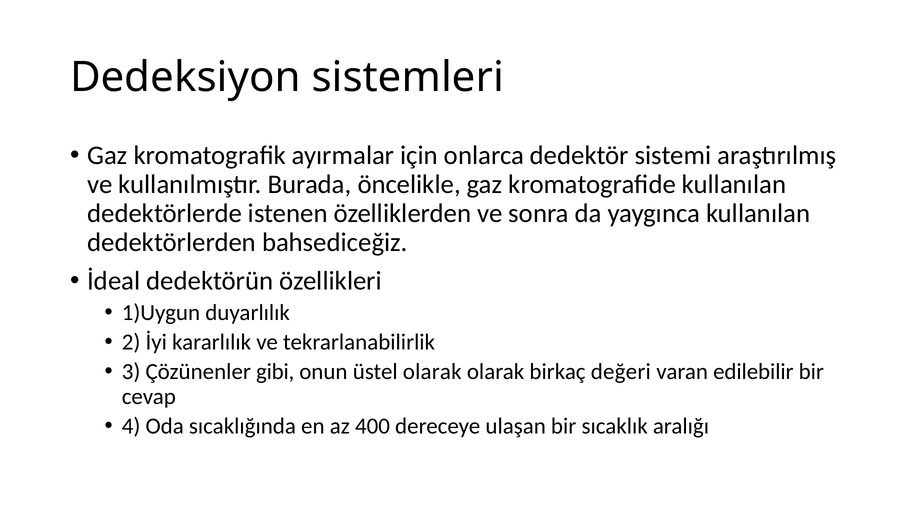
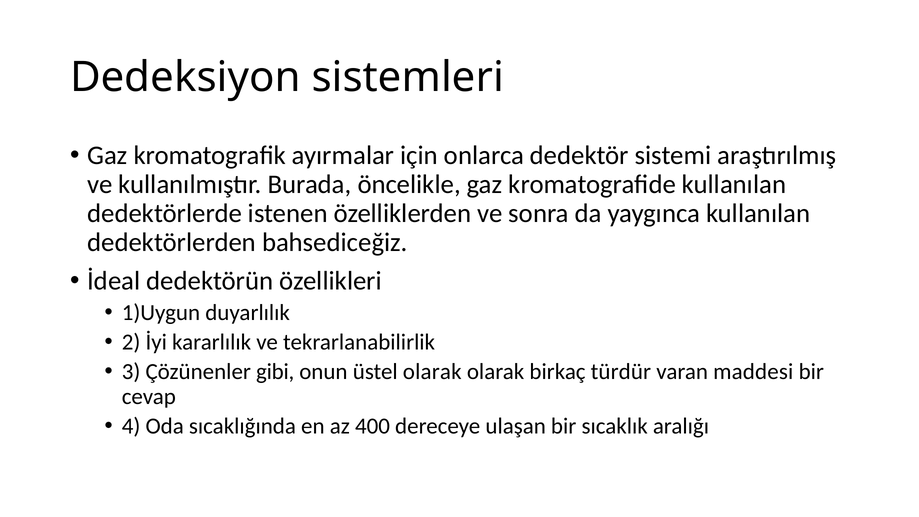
değeri: değeri -> türdür
edilebilir: edilebilir -> maddesi
